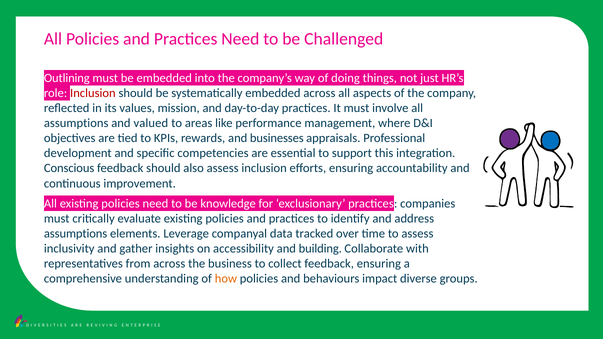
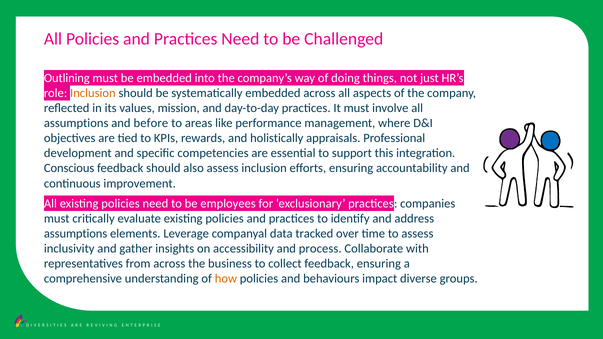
Inclusion at (93, 93) colour: red -> orange
valued: valued -> before
businesses: businesses -> holistically
knowledge: knowledge -> employees
building: building -> process
